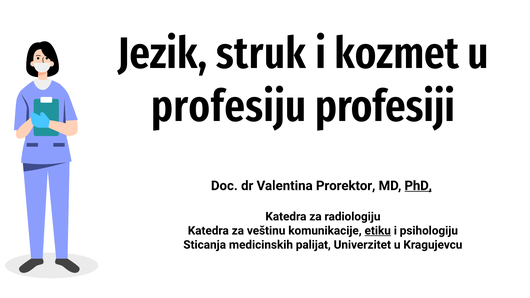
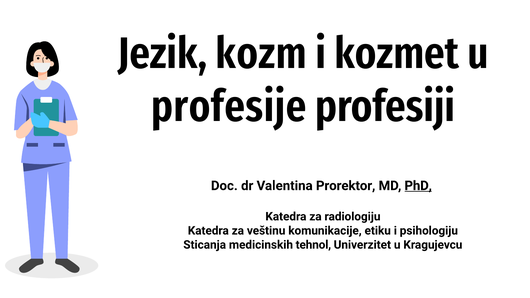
struk: struk -> kozm
profesiju: profesiju -> profesije
etiku underline: present -> none
palijat: palijat -> tehnol
